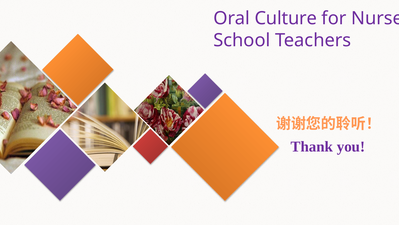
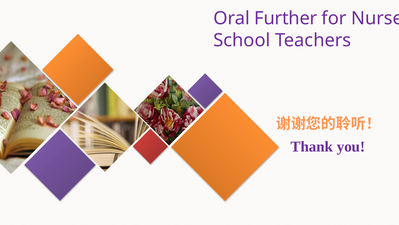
Culture: Culture -> Further
